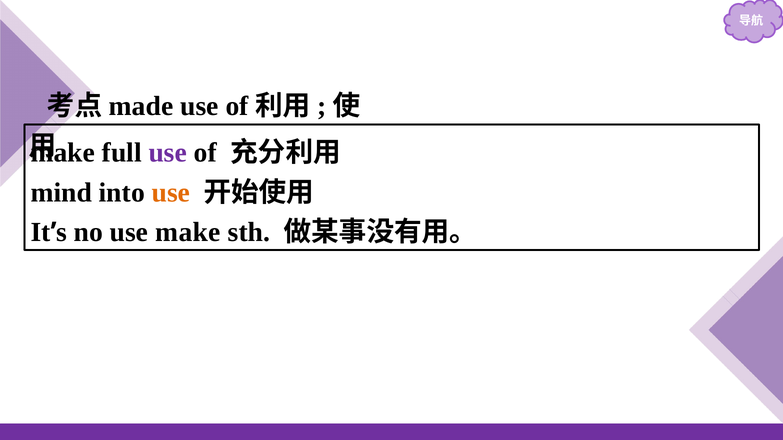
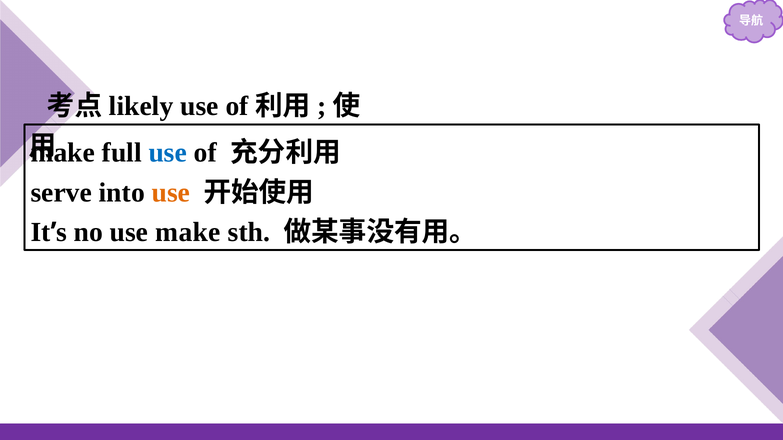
made: made -> likely
use at (168, 153) colour: purple -> blue
mind: mind -> serve
